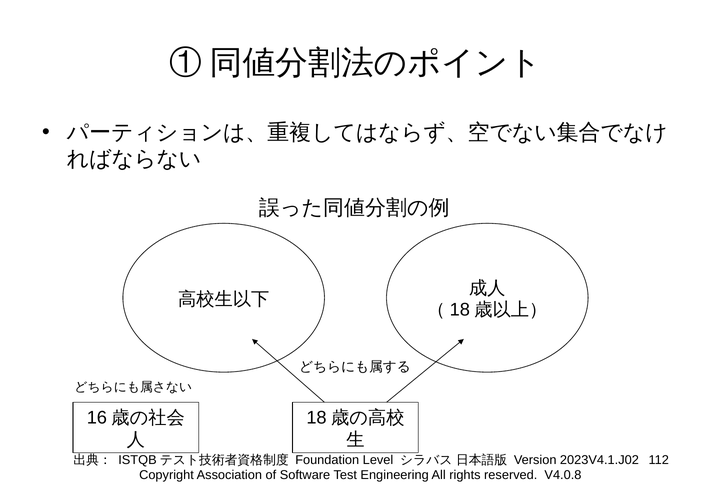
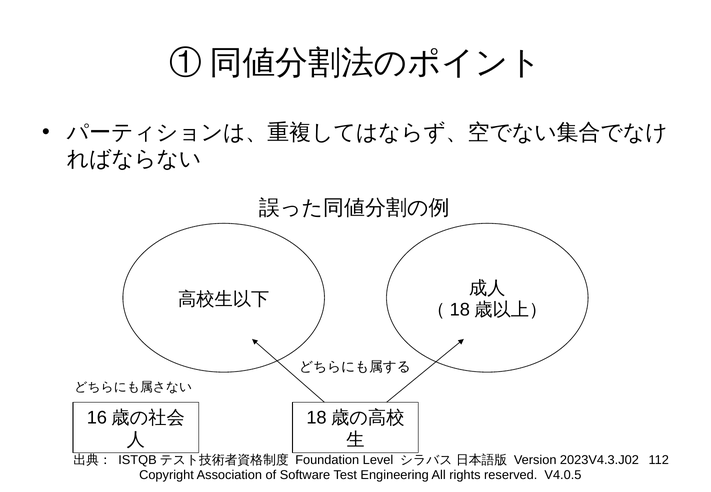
2023V4.1.J02: 2023V4.1.J02 -> 2023V4.3.J02
V4.0.8: V4.0.8 -> V4.0.5
